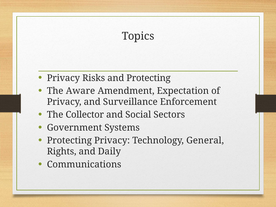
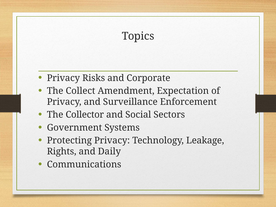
and Protecting: Protecting -> Corporate
Aware: Aware -> Collect
General: General -> Leakage
